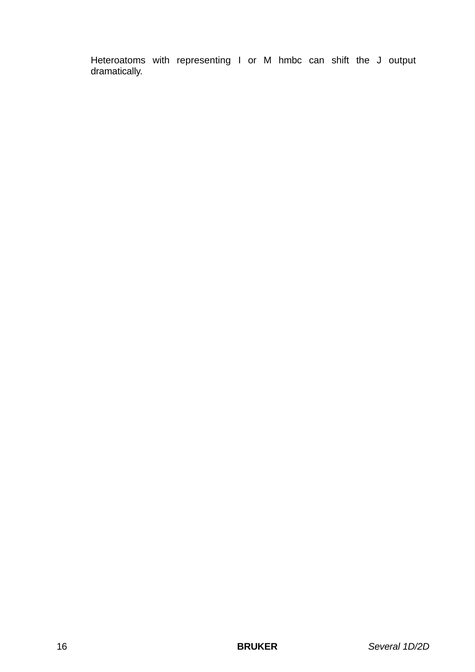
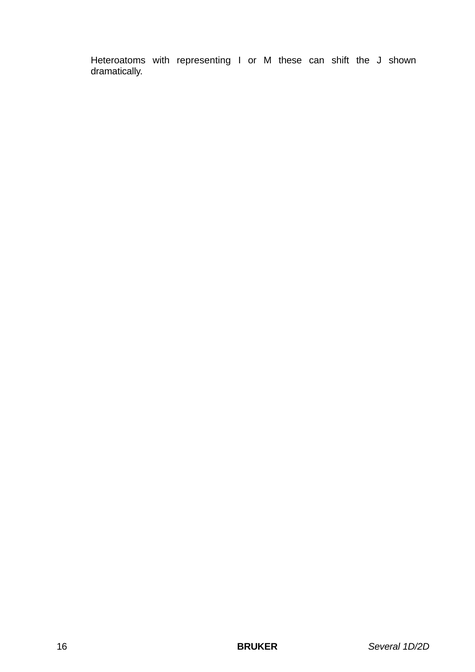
hmbc: hmbc -> these
output: output -> shown
